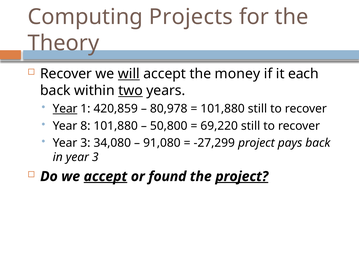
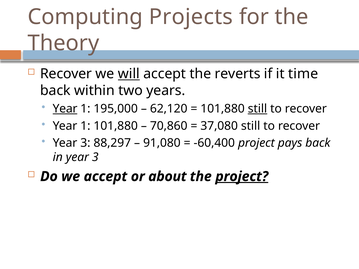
money: money -> reverts
each: each -> time
two underline: present -> none
420,859: 420,859 -> 195,000
80,978: 80,978 -> 62,120
still at (257, 109) underline: none -> present
8 at (85, 126): 8 -> 1
50,800: 50,800 -> 70,860
69,220: 69,220 -> 37,080
34,080: 34,080 -> 88,297
-27,299: -27,299 -> -60,400
accept at (105, 177) underline: present -> none
found: found -> about
